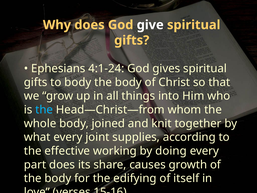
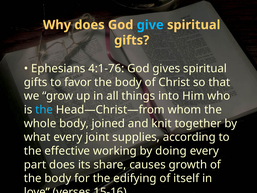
give colour: white -> light blue
4:1-24: 4:1-24 -> 4:1-76
to body: body -> favor
